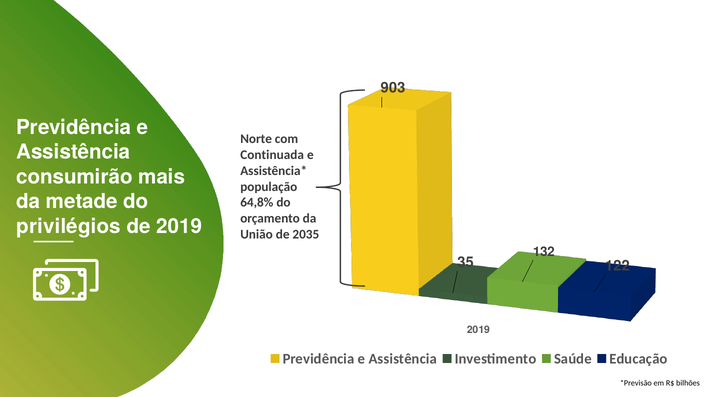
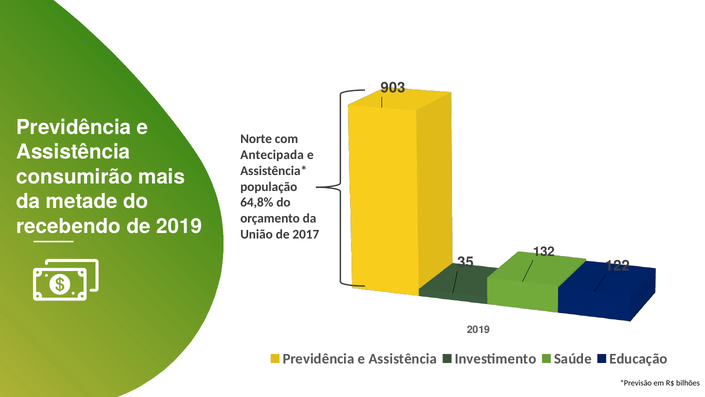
Continuada: Continuada -> Antecipada
privilégios: privilégios -> recebendo
2035: 2035 -> 2017
